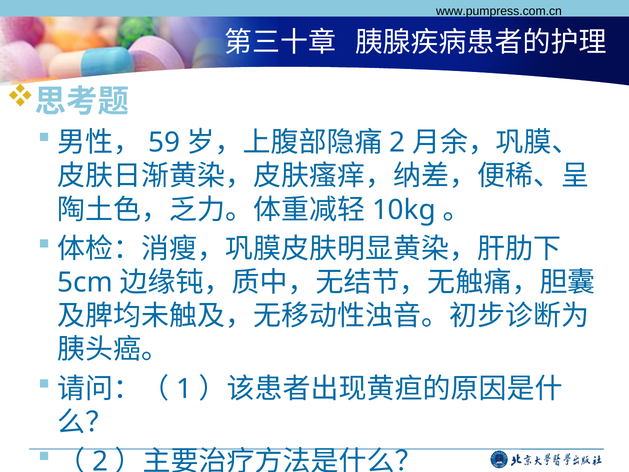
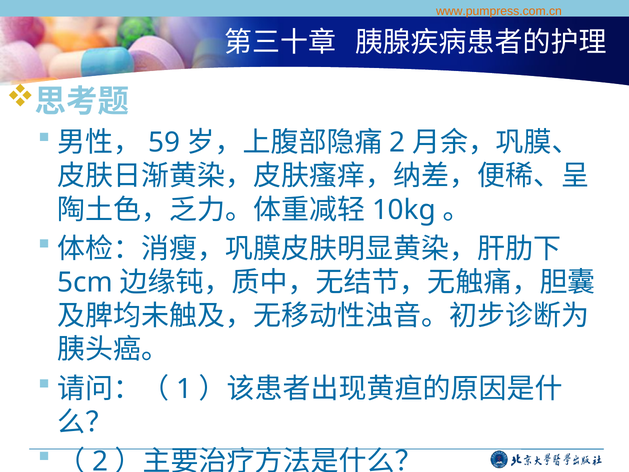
www.pumpress.com.cn colour: black -> orange
